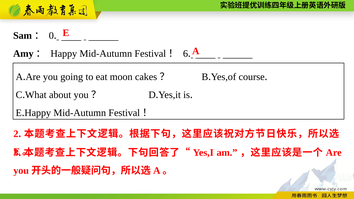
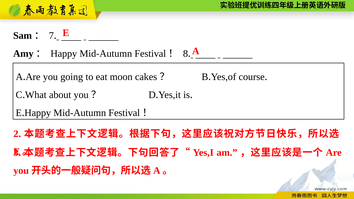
0: 0 -> 7
6: 6 -> 8
